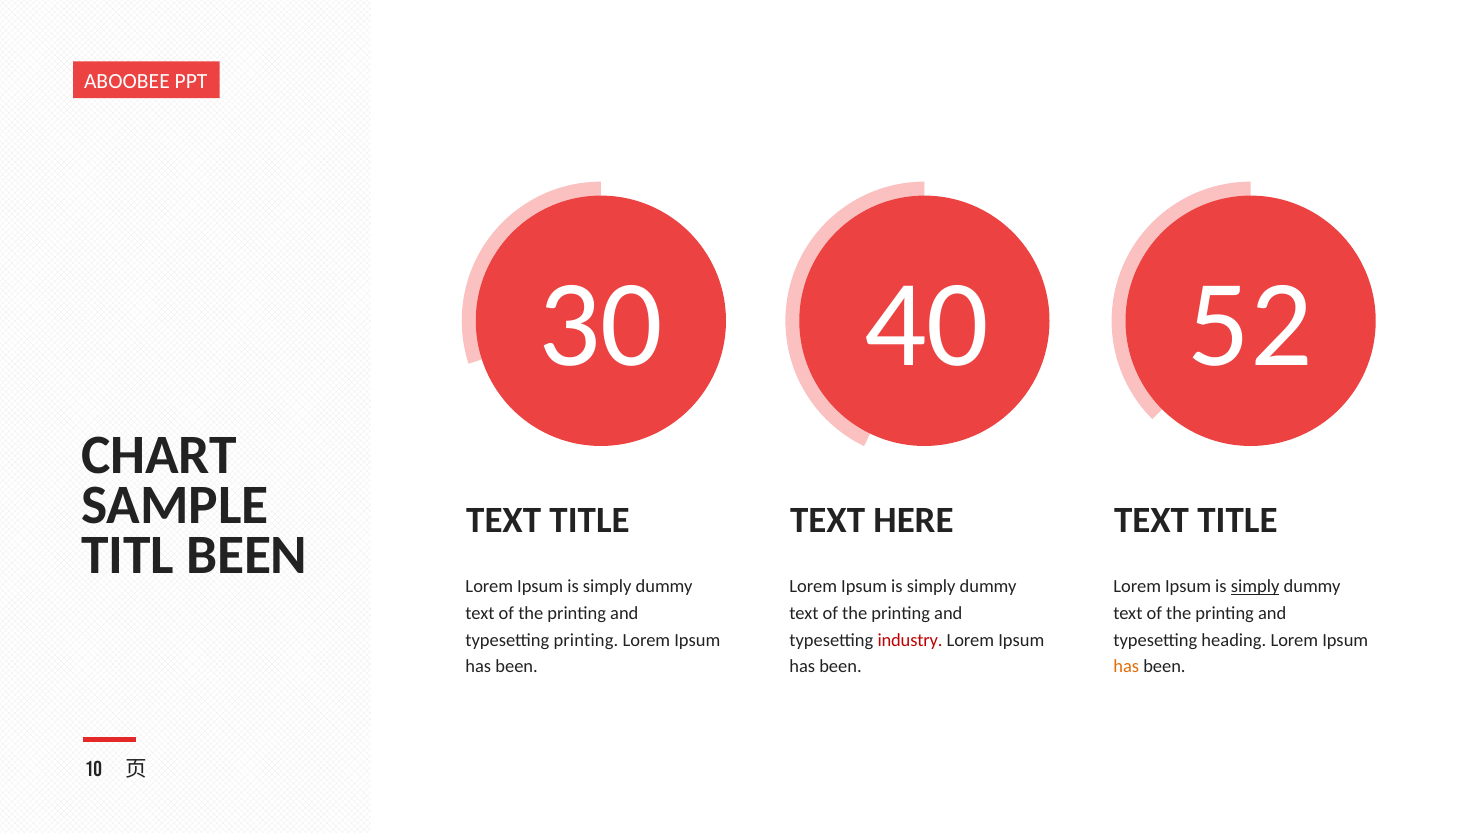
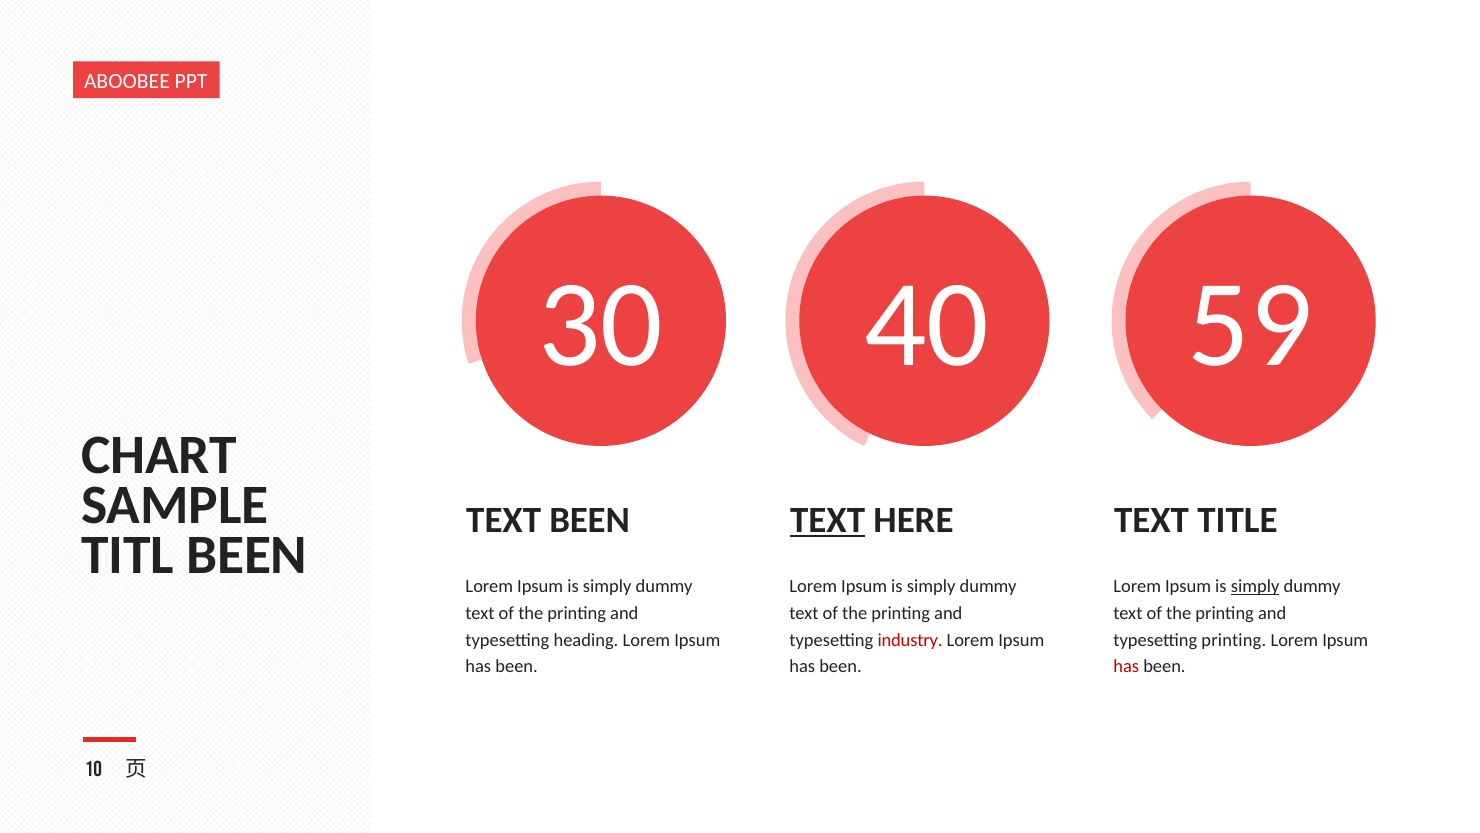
52: 52 -> 59
TITLE at (590, 520): TITLE -> BEEN
TEXT at (828, 520) underline: none -> present
typesetting printing: printing -> heading
typesetting heading: heading -> printing
has at (1126, 666) colour: orange -> red
